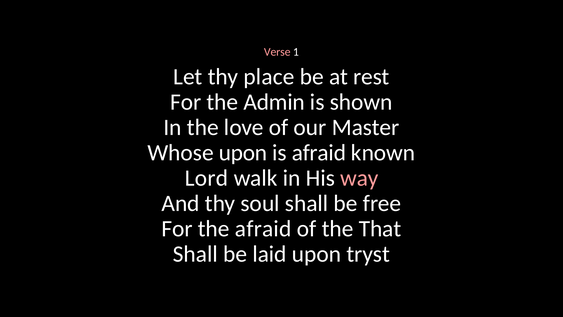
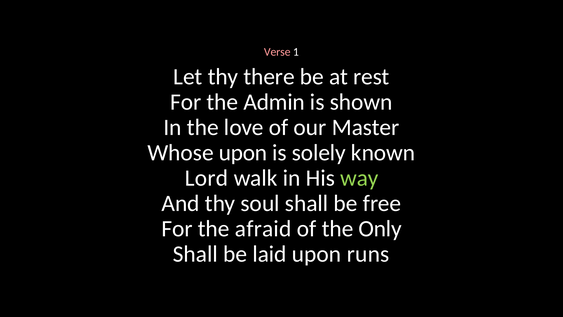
place: place -> there
is afraid: afraid -> solely
way colour: pink -> light green
That: That -> Only
tryst: tryst -> runs
